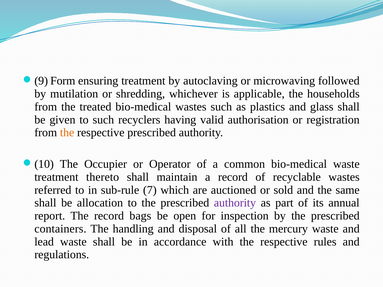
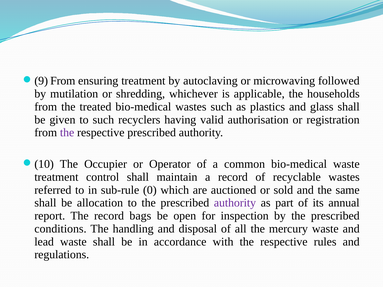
Form at (63, 81): Form -> From
the at (67, 133) colour: orange -> purple
thereto: thereto -> control
7: 7 -> 0
containers: containers -> conditions
